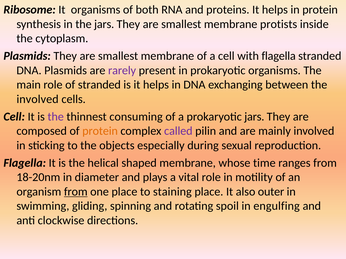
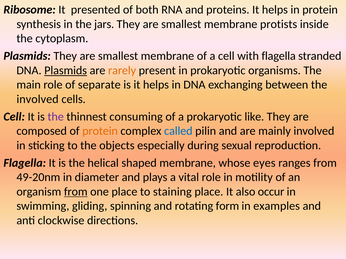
It organisms: organisms -> presented
Plasmids at (66, 71) underline: none -> present
rarely colour: purple -> orange
of stranded: stranded -> separate
prokaryotic jars: jars -> like
called colour: purple -> blue
time: time -> eyes
18-20nm: 18-20nm -> 49-20nm
outer: outer -> occur
spoil: spoil -> form
engulfing: engulfing -> examples
